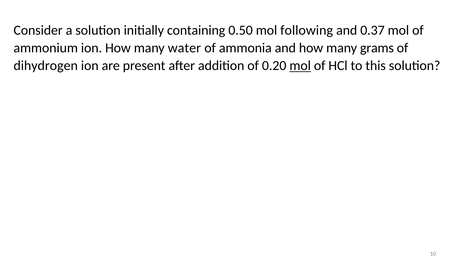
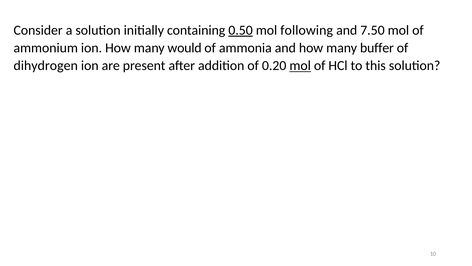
0.50 underline: none -> present
0.37: 0.37 -> 7.50
water: water -> would
grams: grams -> buffer
